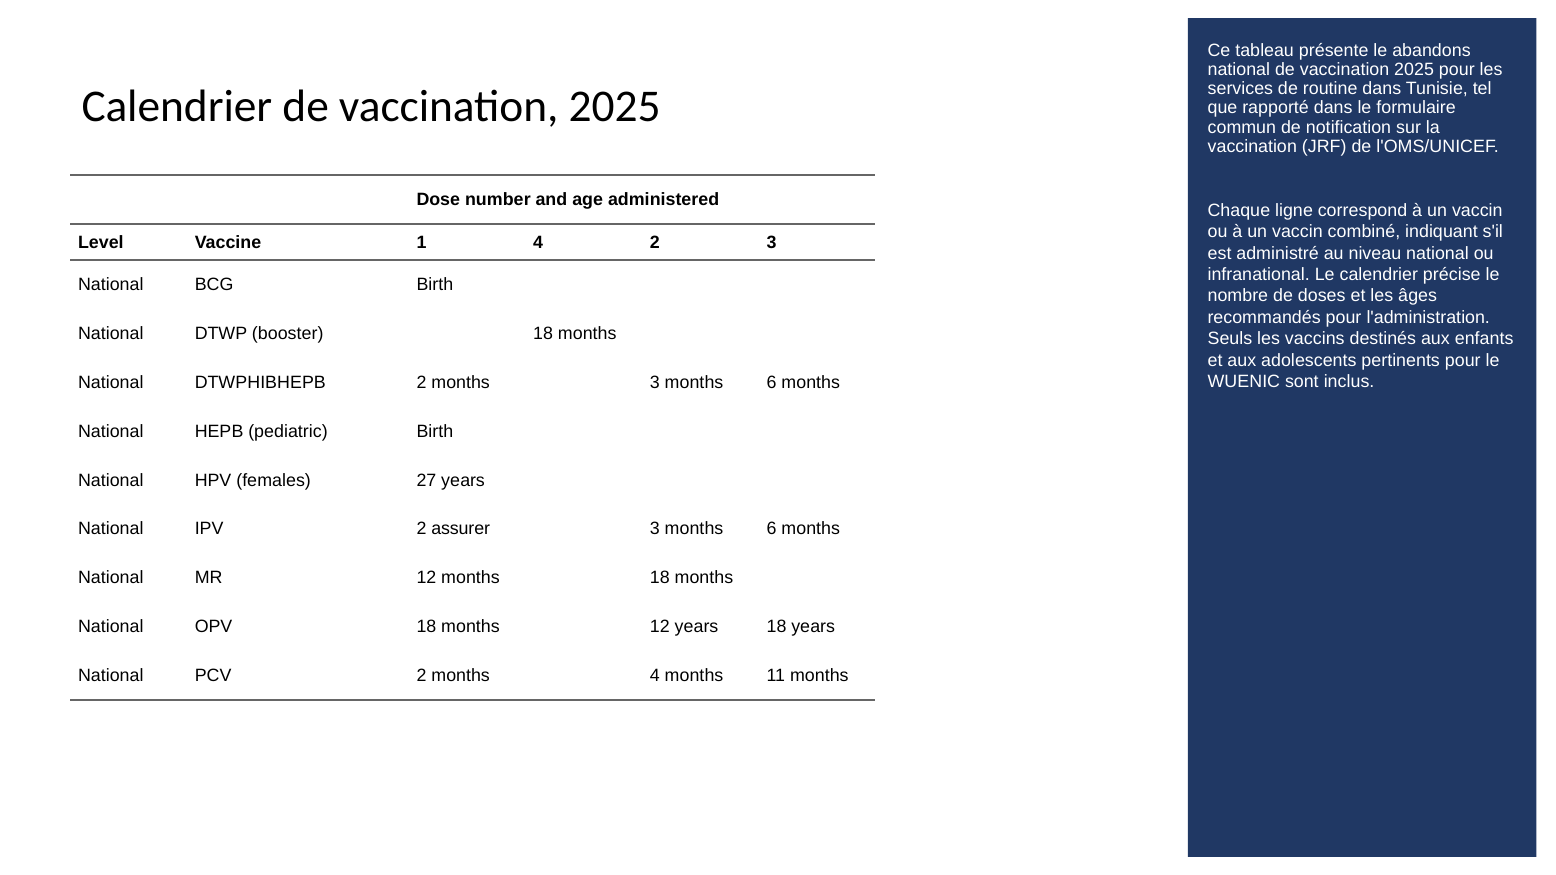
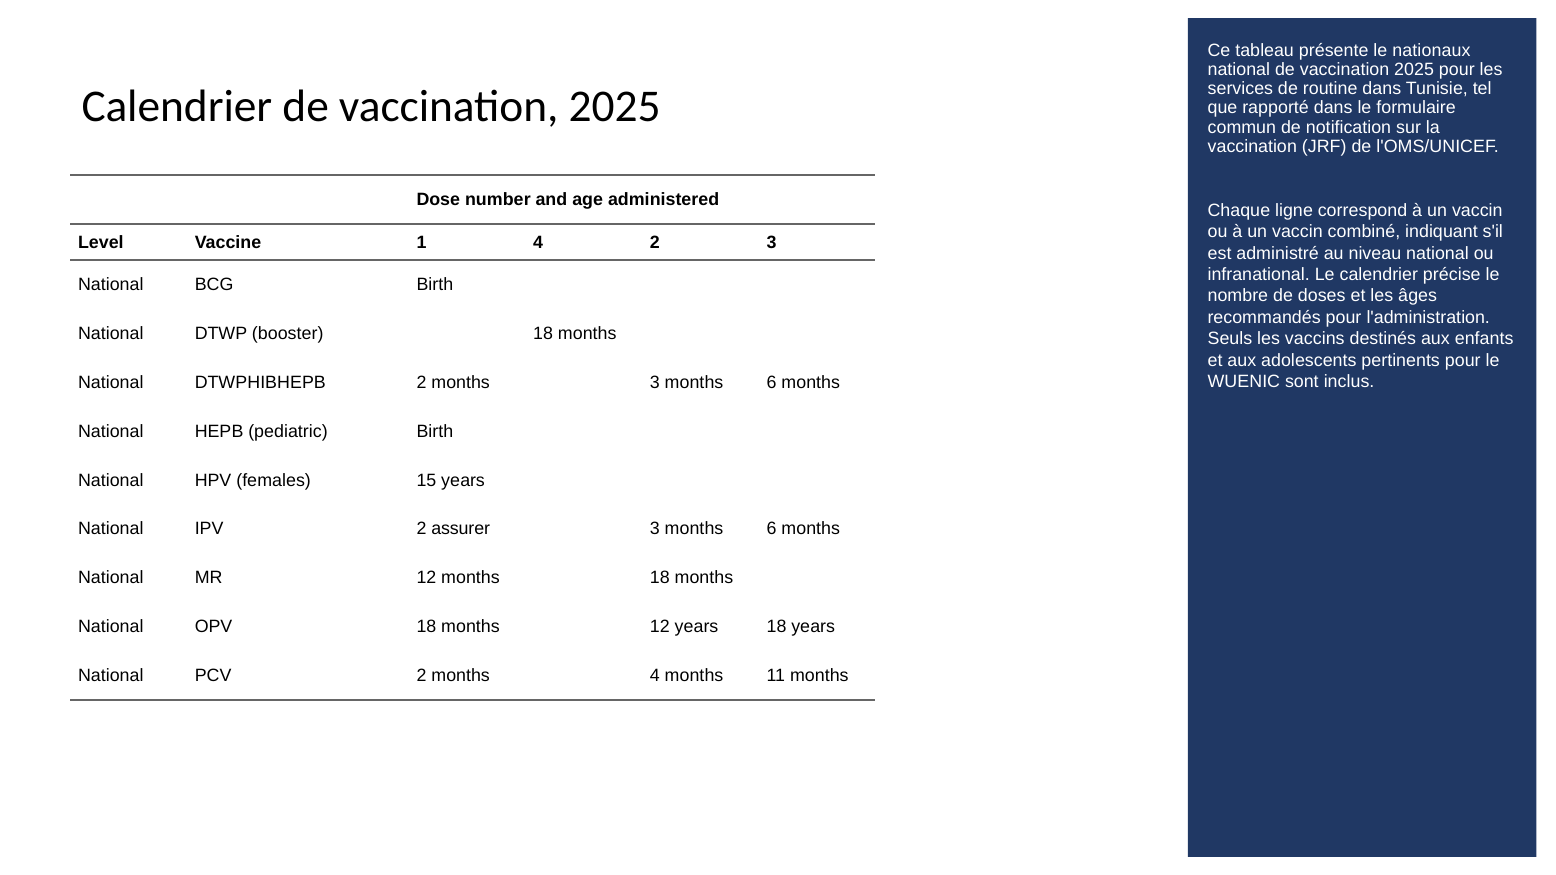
abandons: abandons -> nationaux
27: 27 -> 15
